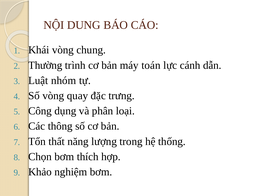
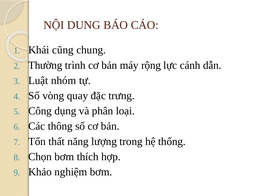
Khái vòng: vòng -> cũng
toán: toán -> rộng
